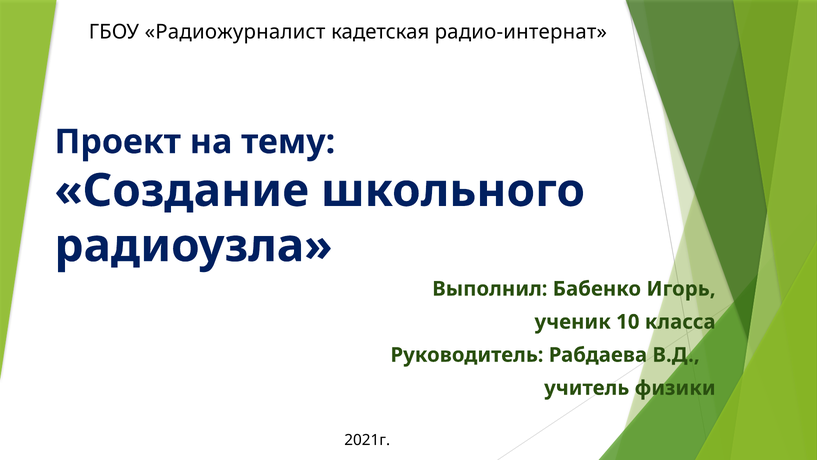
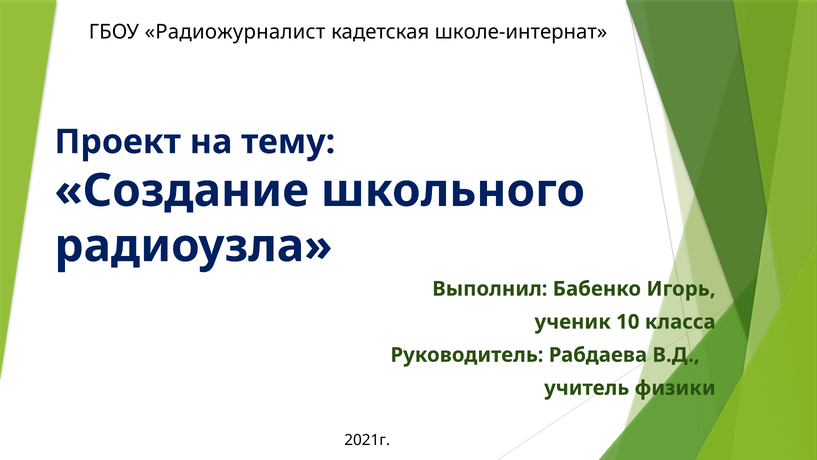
радио-интернат: радио-интернат -> школе-интернат
